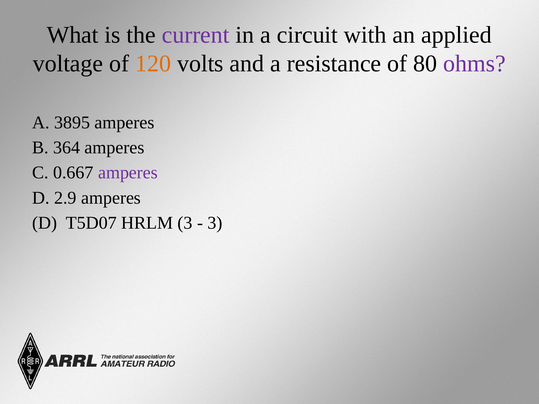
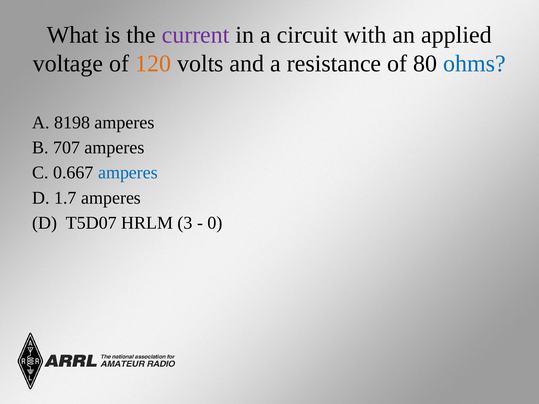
ohms colour: purple -> blue
3895: 3895 -> 8198
364: 364 -> 707
amperes at (128, 173) colour: purple -> blue
2.9: 2.9 -> 1.7
3 at (215, 223): 3 -> 0
